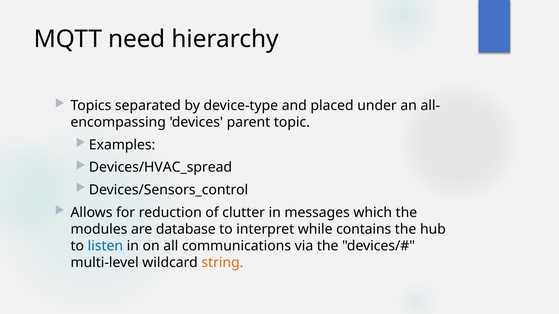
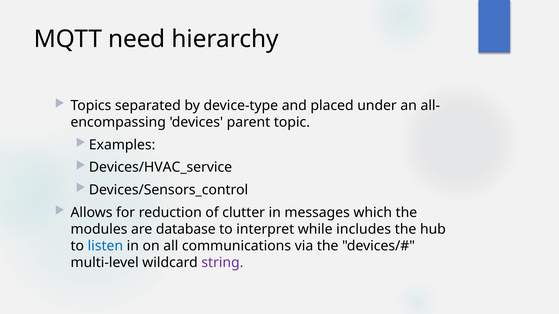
Devices/HVAC_spread: Devices/HVAC_spread -> Devices/HVAC_service
contains: contains -> includes
string colour: orange -> purple
